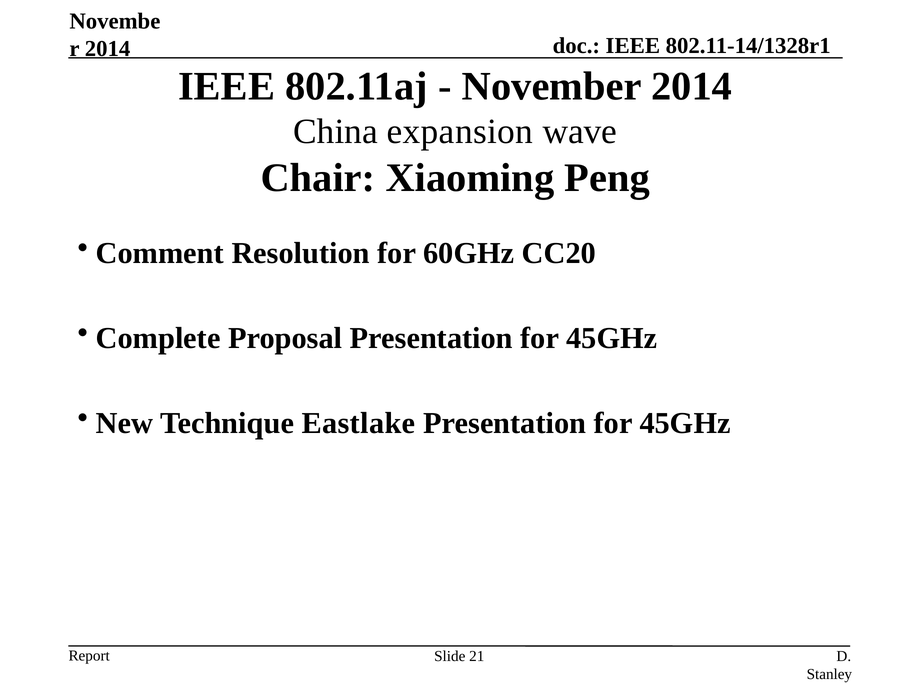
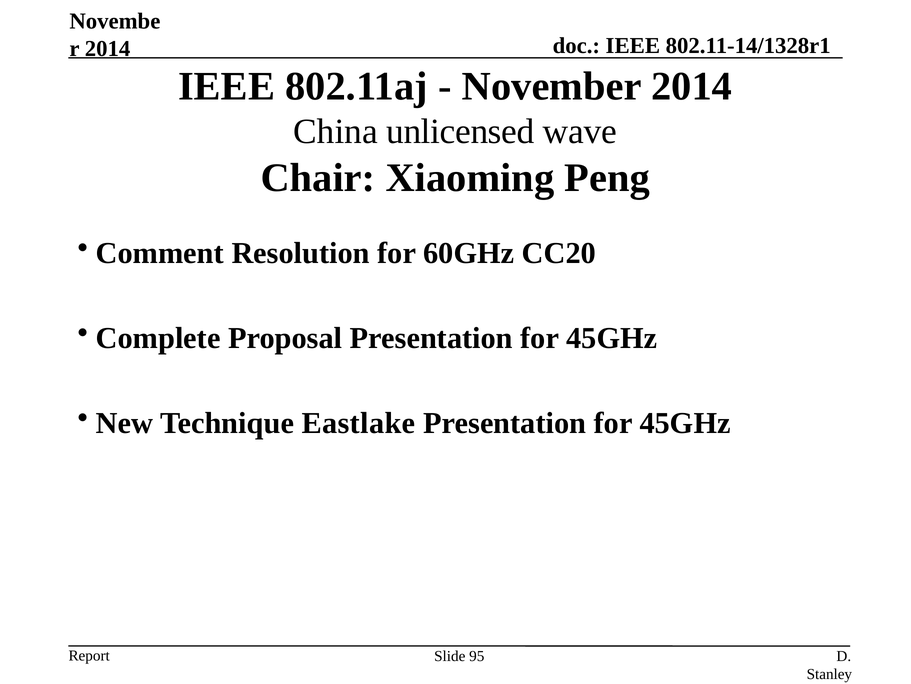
expansion: expansion -> unlicensed
21: 21 -> 95
